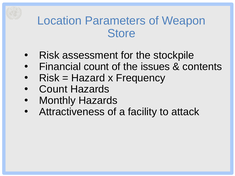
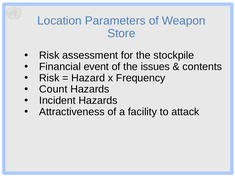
Financial count: count -> event
Monthly: Monthly -> Incident
